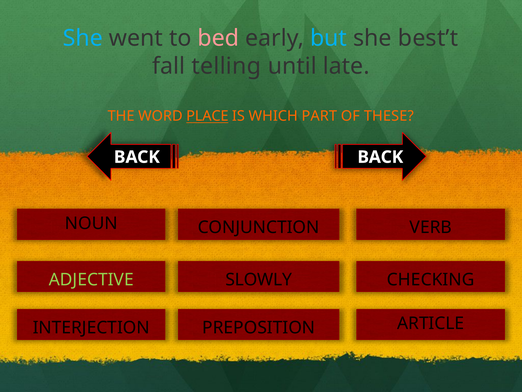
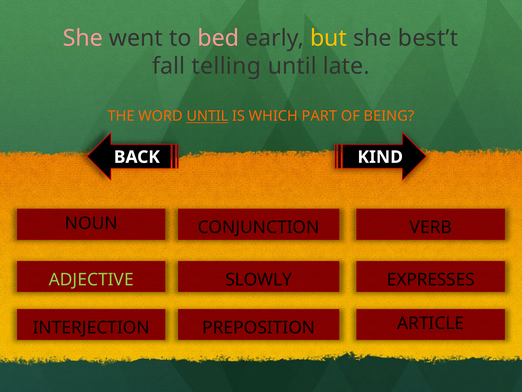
She at (83, 38) colour: light blue -> pink
but colour: light blue -> yellow
PLACE at (207, 116): PLACE -> UNTIL
THESE: THESE -> BEING
BACK at (380, 157): BACK -> KIND
CHECKING: CHECKING -> EXPRESSES
